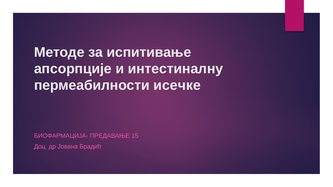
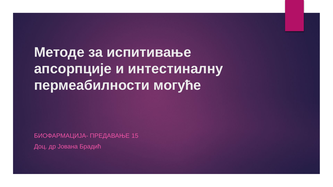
исечке: исечке -> могуће
